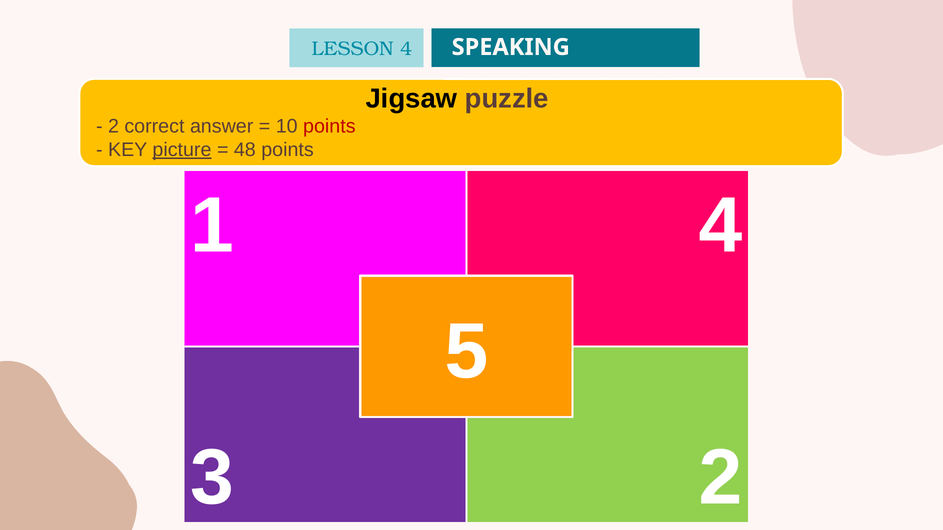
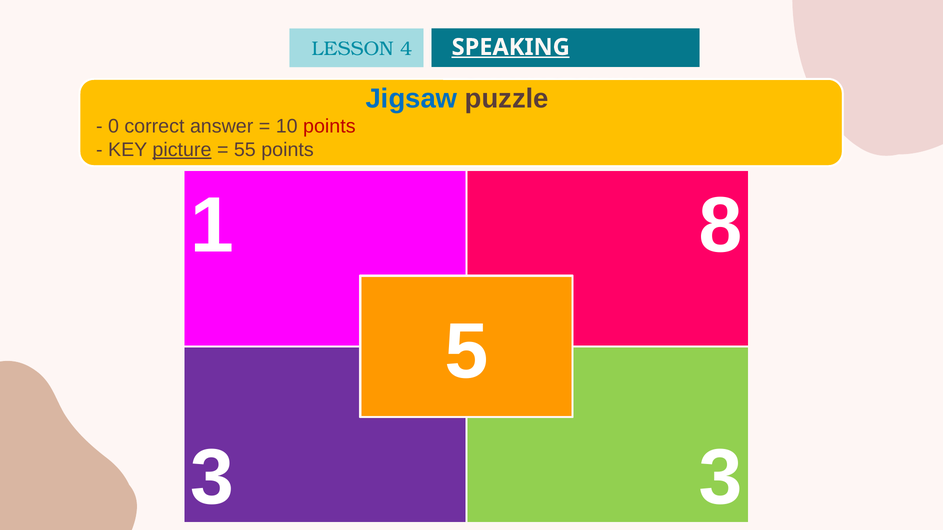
SPEAKING underline: none -> present
Jigsaw colour: black -> blue
2 at (114, 126): 2 -> 0
48: 48 -> 55
1 4: 4 -> 8
3 2: 2 -> 3
